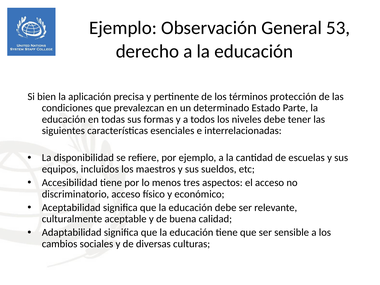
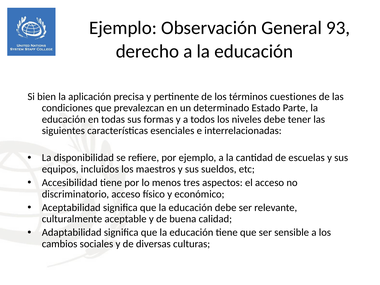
53: 53 -> 93
protección: protección -> cuestiones
